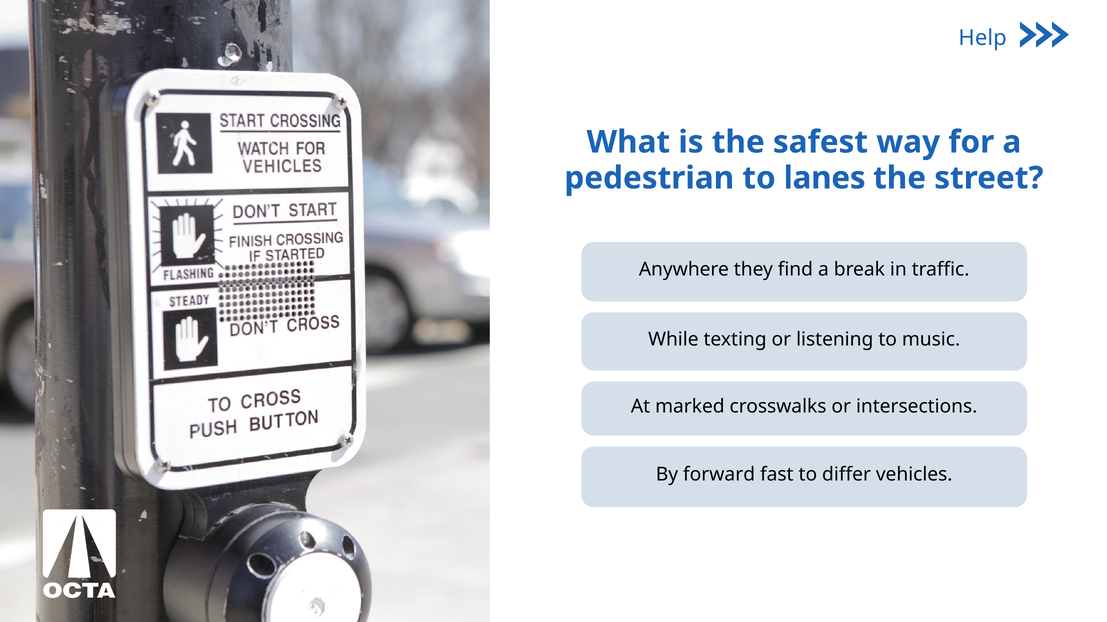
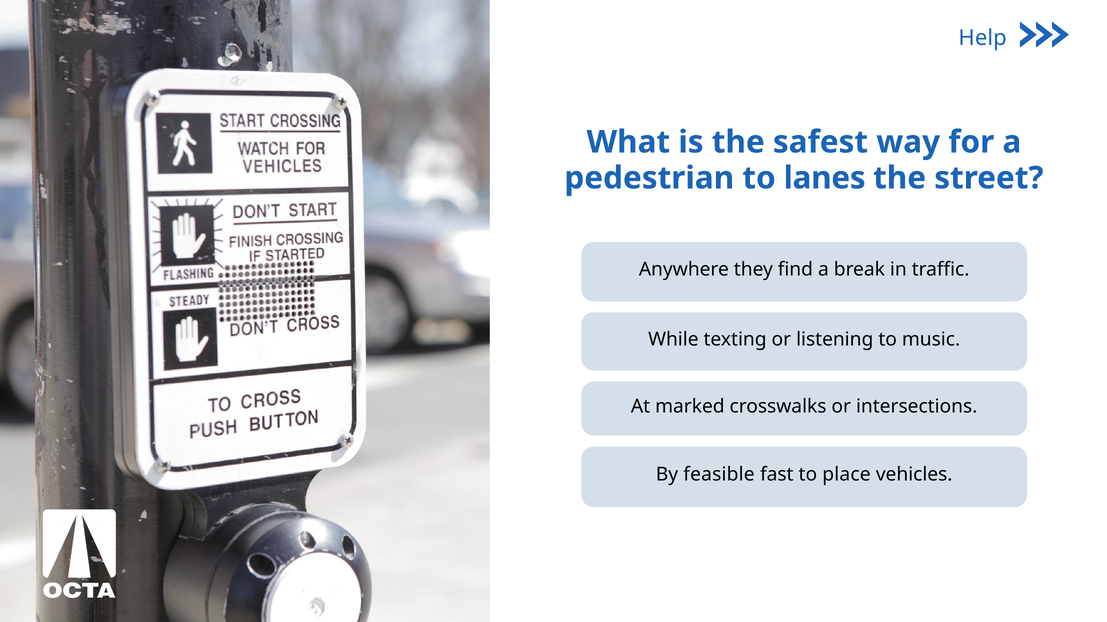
forward: forward -> feasible
differ: differ -> place
